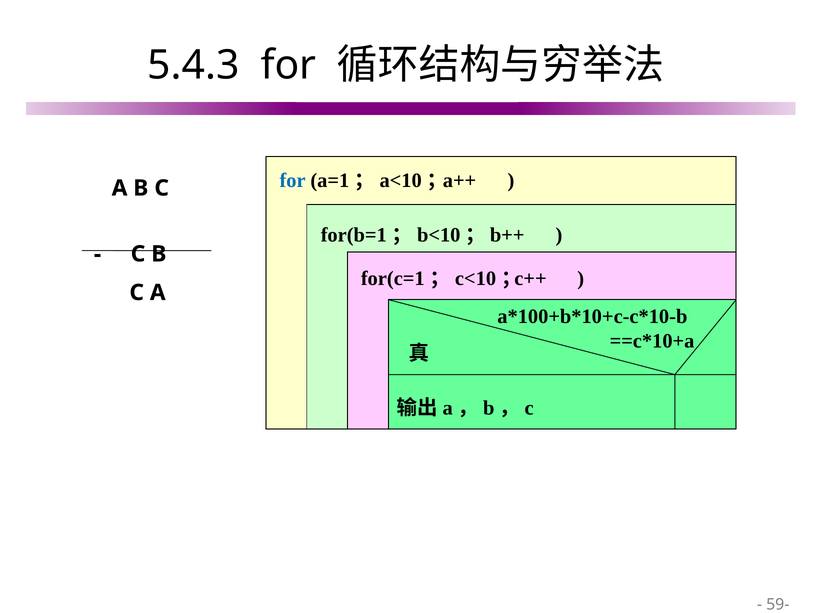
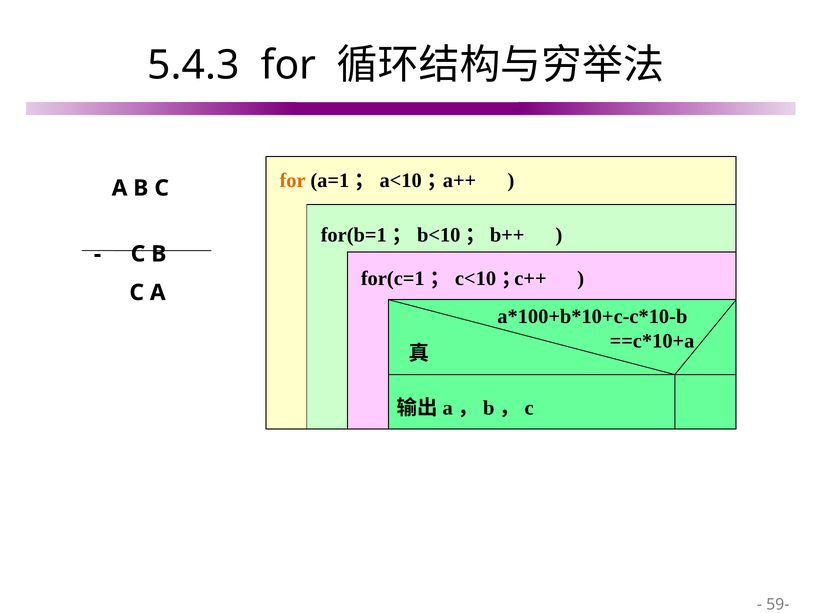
for at (293, 181) colour: blue -> orange
